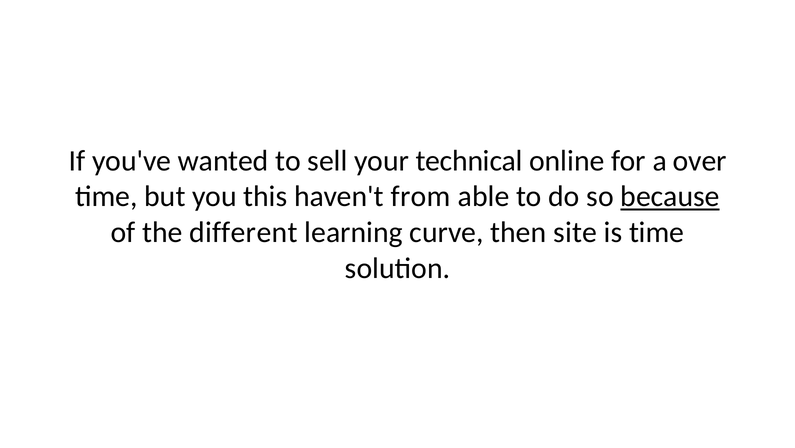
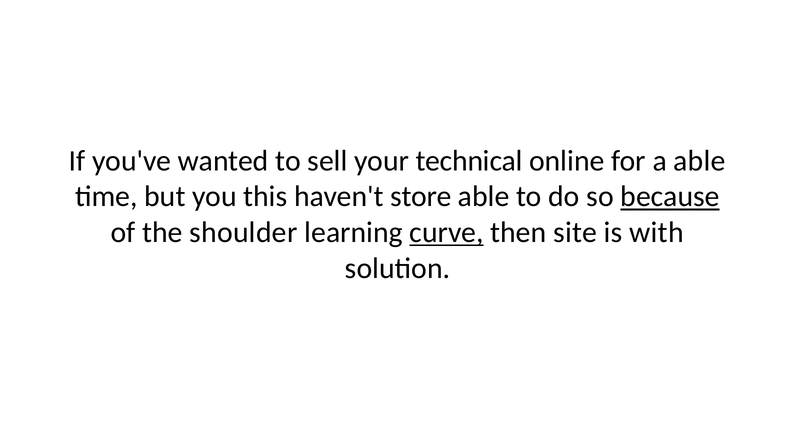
a over: over -> able
from: from -> store
different: different -> shoulder
curve underline: none -> present
is time: time -> with
